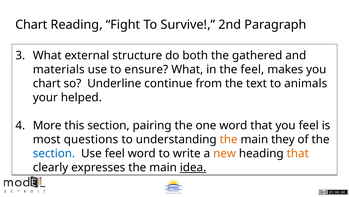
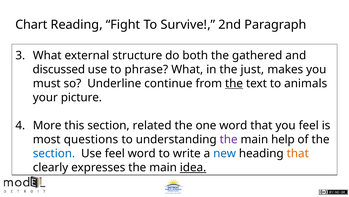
materials: materials -> discussed
ensure: ensure -> phrase
the feel: feel -> just
chart at (47, 83): chart -> must
the at (234, 83) underline: none -> present
helped: helped -> picture
pairing: pairing -> related
the at (229, 139) colour: orange -> purple
they: they -> help
new colour: orange -> blue
